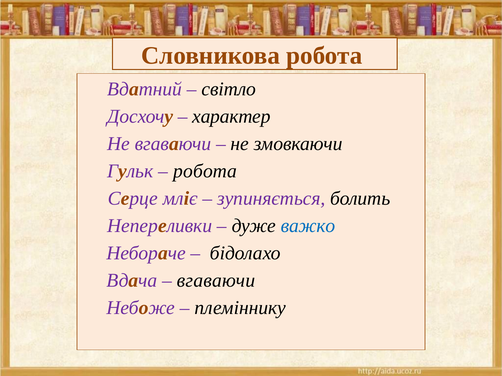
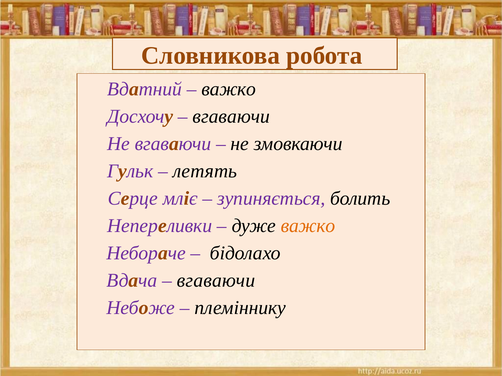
світло at (229, 89): світло -> важко
характер at (231, 117): характер -> вгаваючи
робота at (205, 171): робота -> летять
важко at (308, 226) colour: blue -> orange
